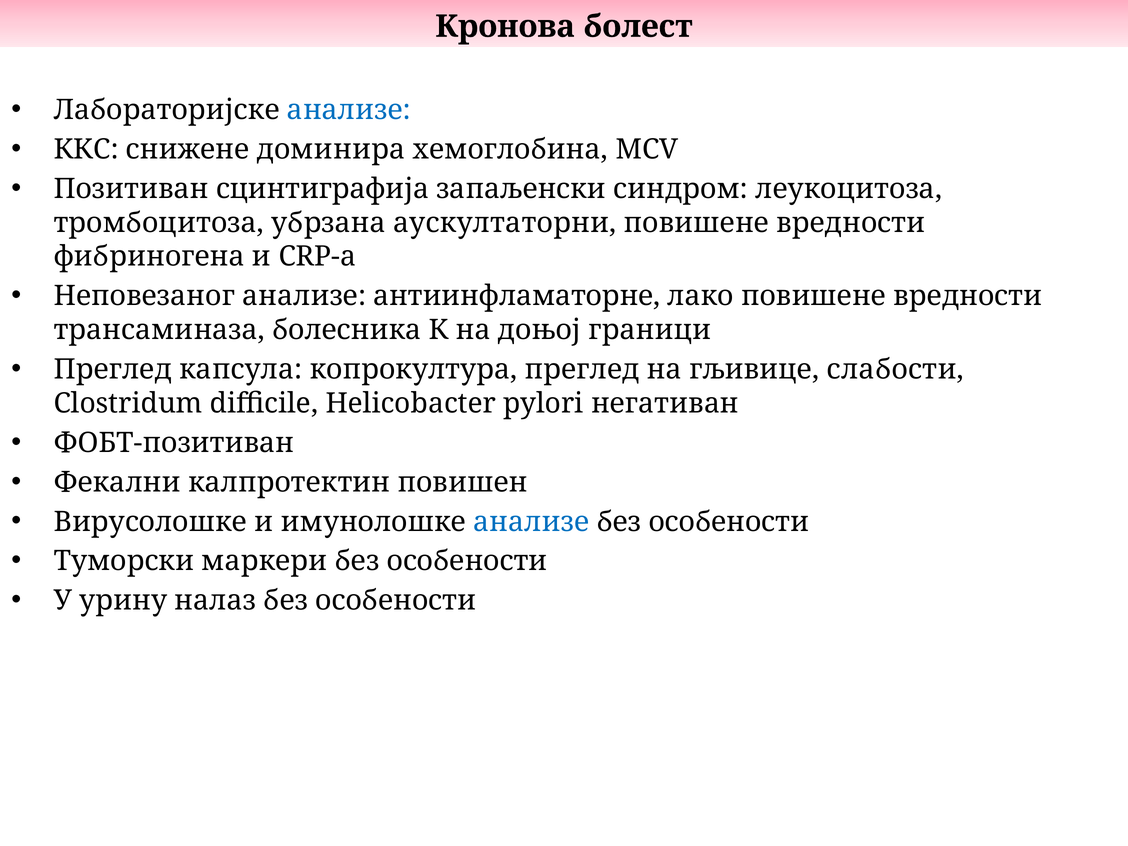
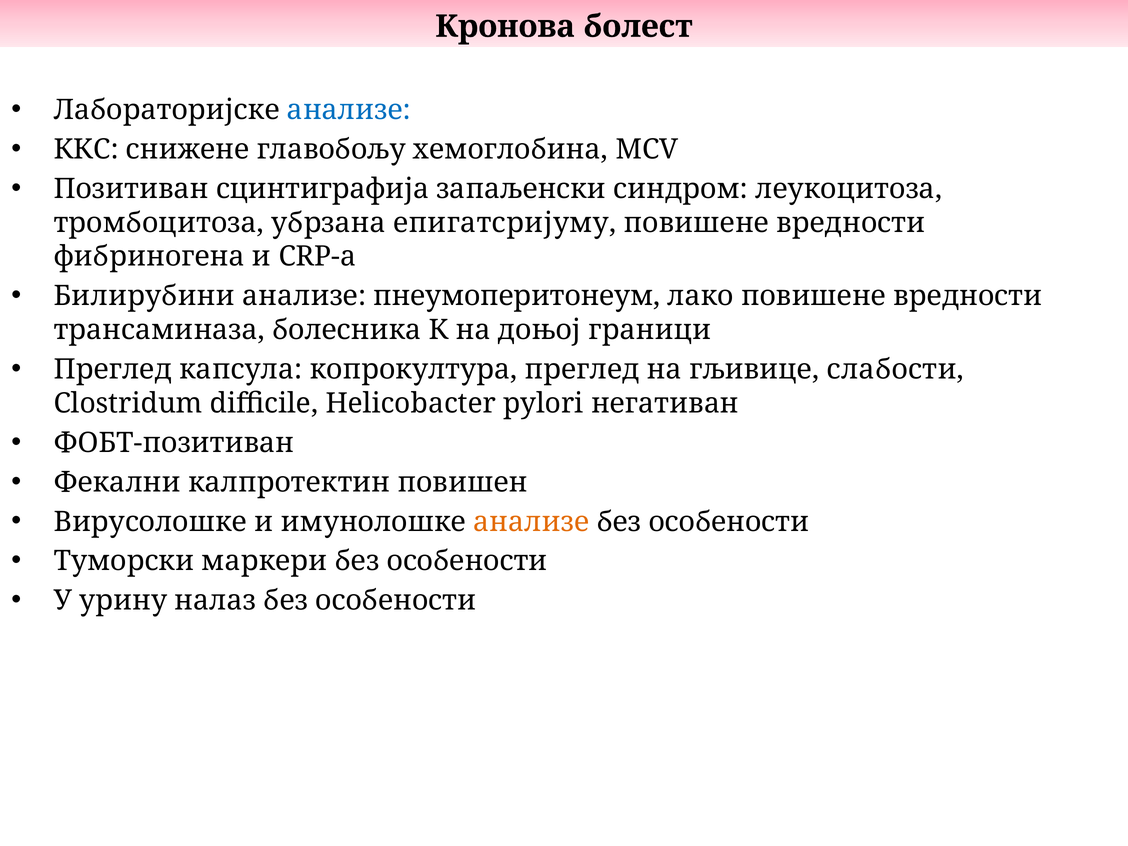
доминира: доминира -> главобољу
аускултаторни: аускултаторни -> епигатсријуму
Неповезаног: Неповезаног -> Билирубини
антиинфламаторне: антиинфламаторне -> пнеумоперитонеум
анализе at (531, 522) colour: blue -> orange
